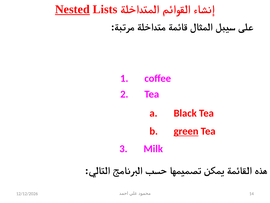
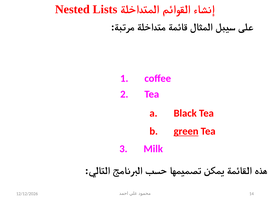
Nested underline: present -> none
